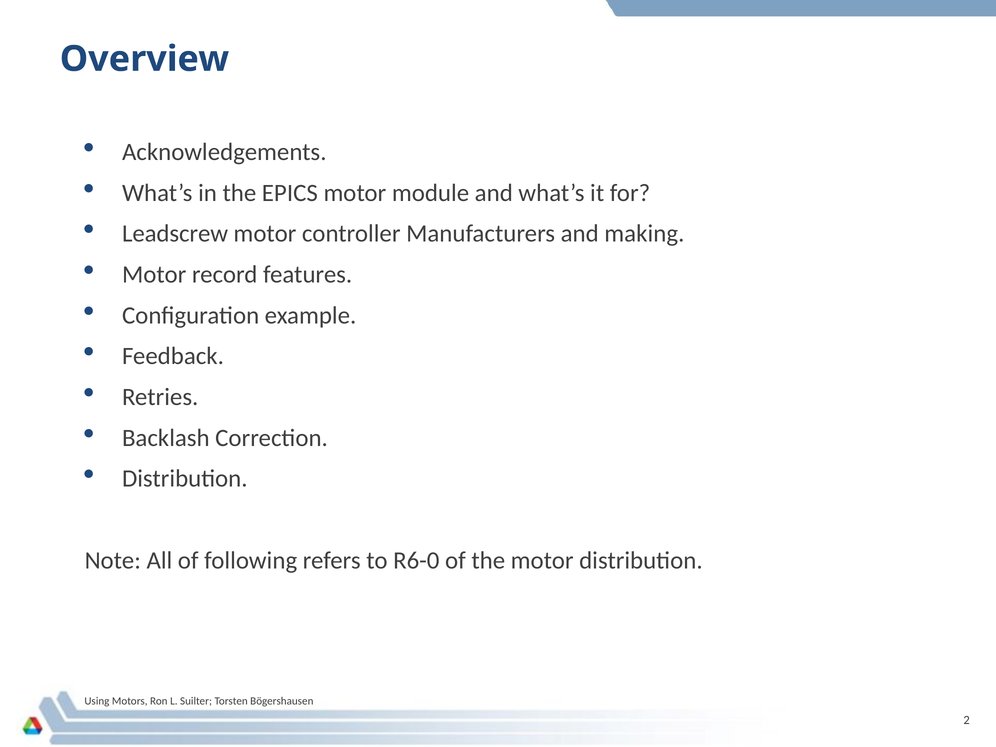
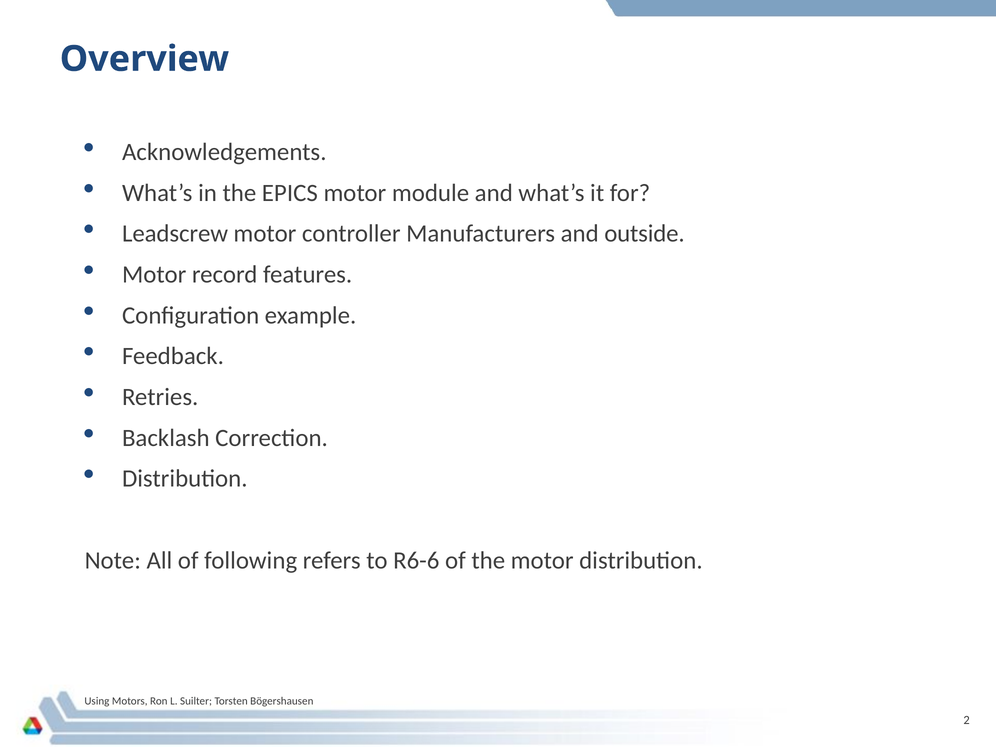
making: making -> outside
R6-0: R6-0 -> R6-6
